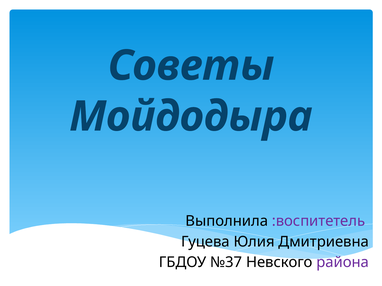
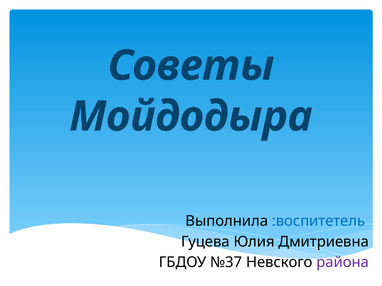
:воспитетель colour: purple -> blue
